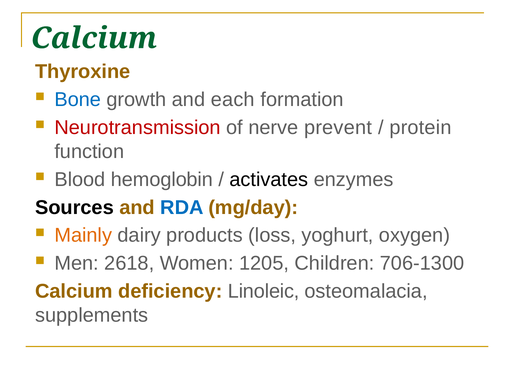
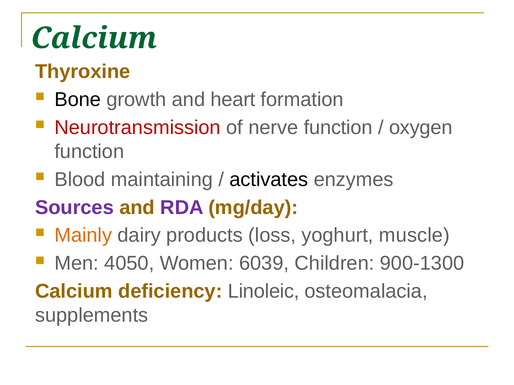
Bone colour: blue -> black
each: each -> heart
nerve prevent: prevent -> function
protein: protein -> oxygen
hemoglobin: hemoglobin -> maintaining
Sources colour: black -> purple
RDA colour: blue -> purple
oxygen: oxygen -> muscle
2618: 2618 -> 4050
1205: 1205 -> 6039
706-1300: 706-1300 -> 900-1300
